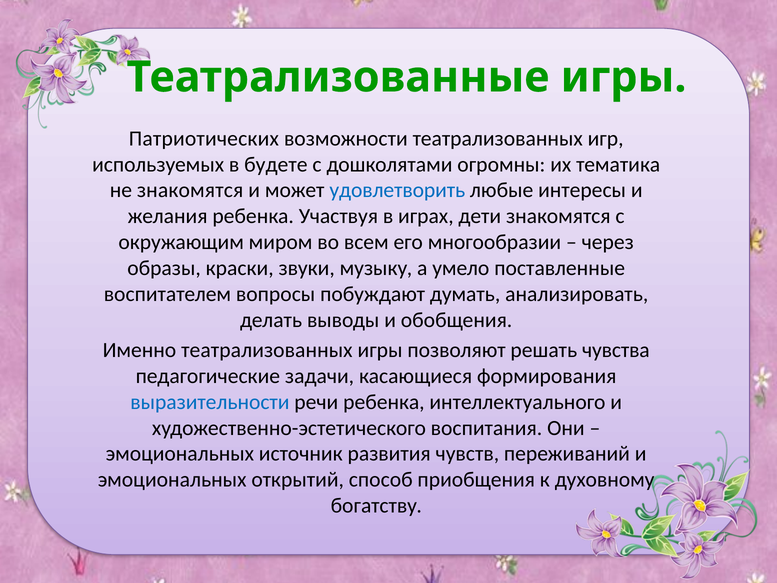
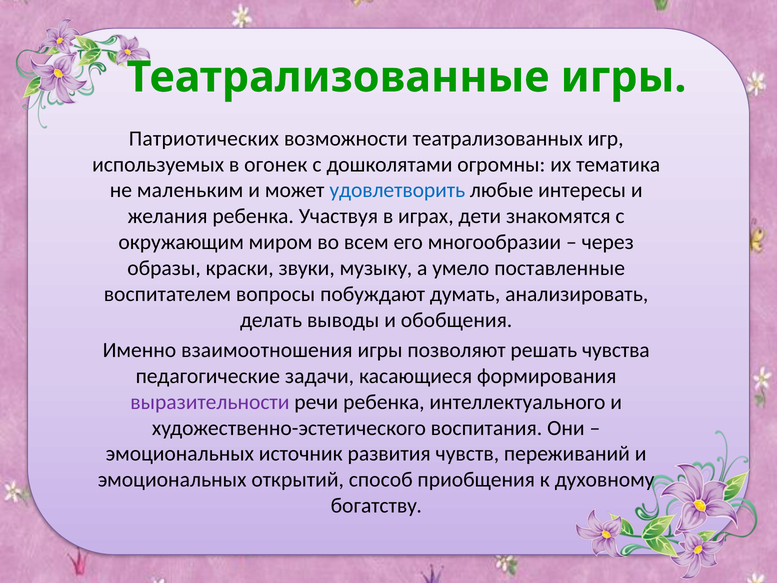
будете: будете -> огонек
не знакомятся: знакомятся -> маленьким
Именно театрализованных: театрализованных -> взаимоотношения
выразительности colour: blue -> purple
